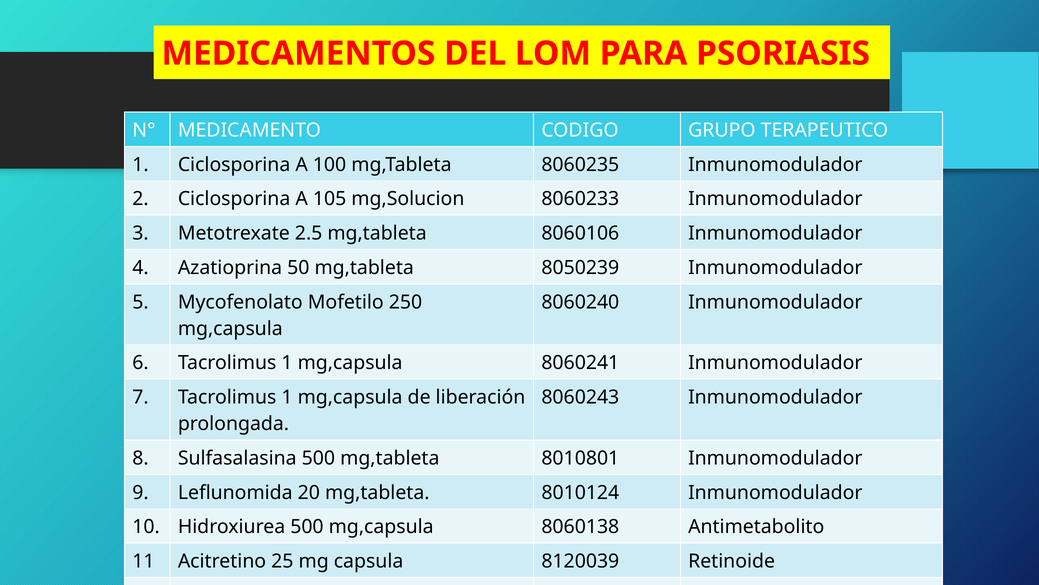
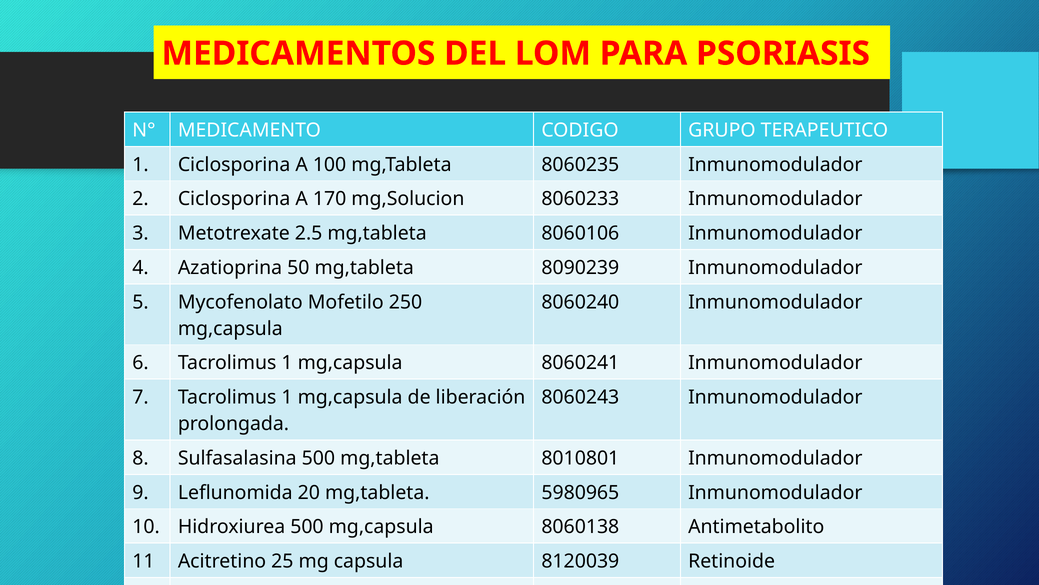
105: 105 -> 170
8050239: 8050239 -> 8090239
8010124: 8010124 -> 5980965
